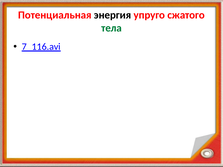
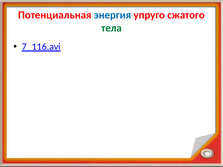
энергия colour: black -> blue
